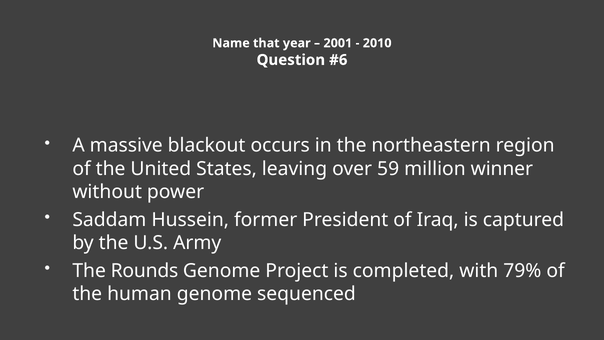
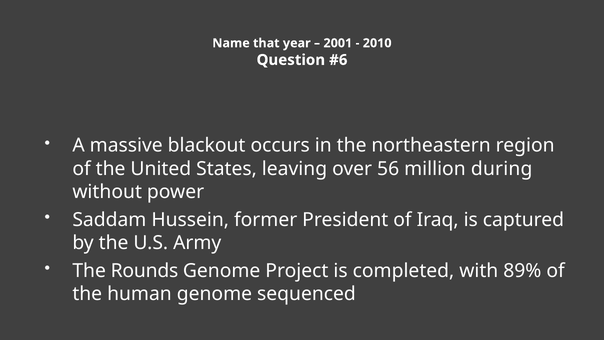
59: 59 -> 56
winner: winner -> during
79%: 79% -> 89%
